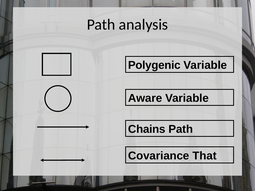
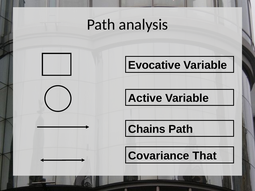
Polygenic: Polygenic -> Evocative
Aware: Aware -> Active
